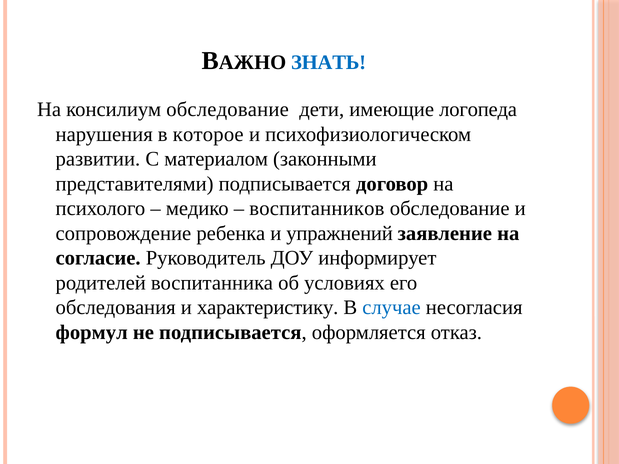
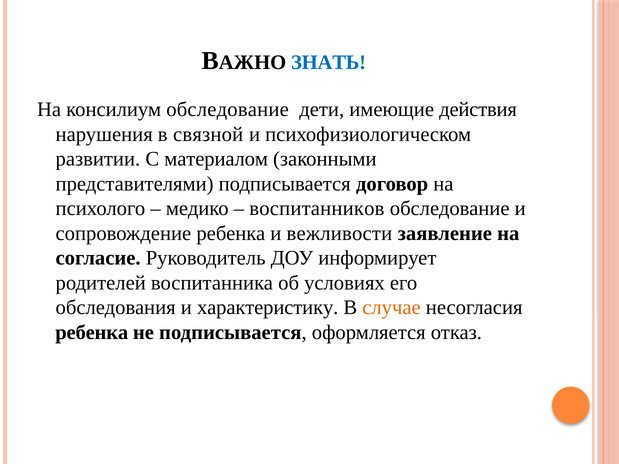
логопеда: логопеда -> действия
которое: которое -> связной
упражнений: упражнений -> вежливости
случае colour: blue -> orange
формул at (92, 333): формул -> ребенка
